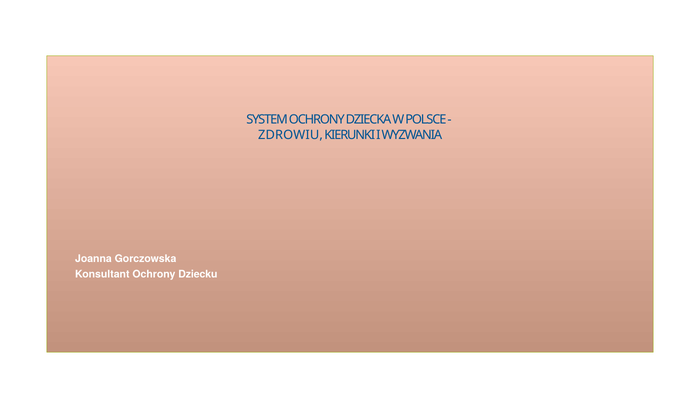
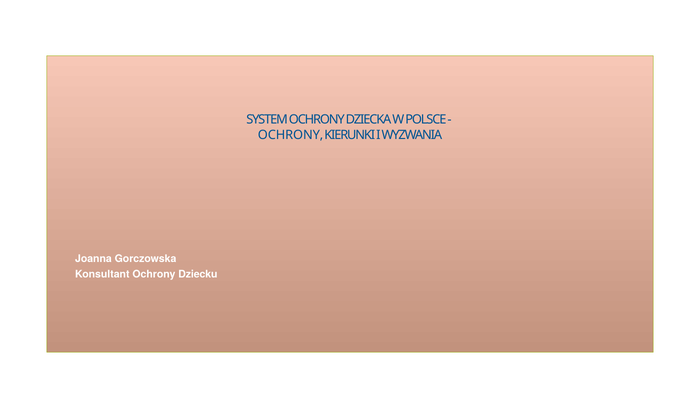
ZDROWIU at (290, 135): ZDROWIU -> OCHRONY
